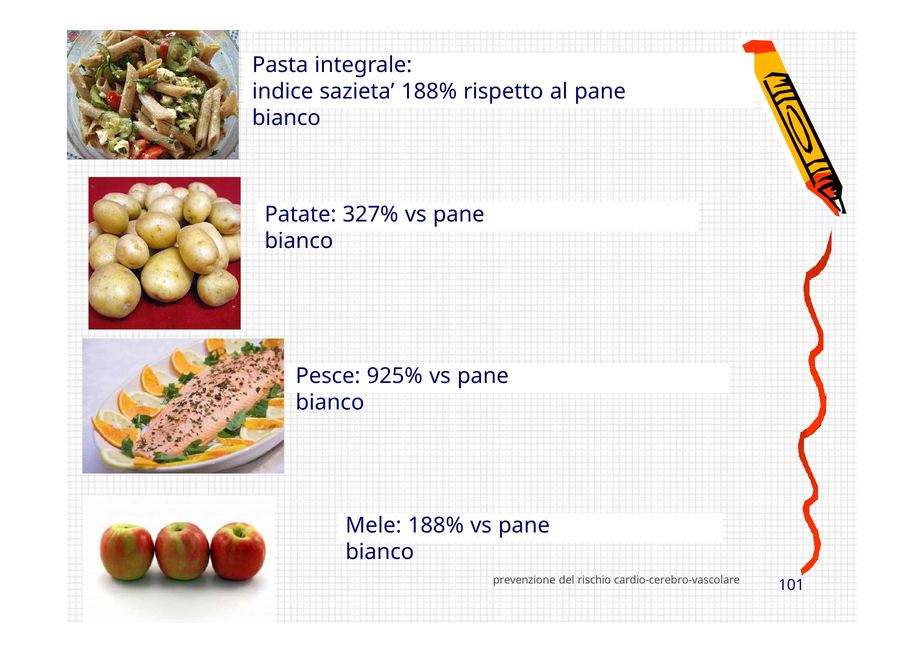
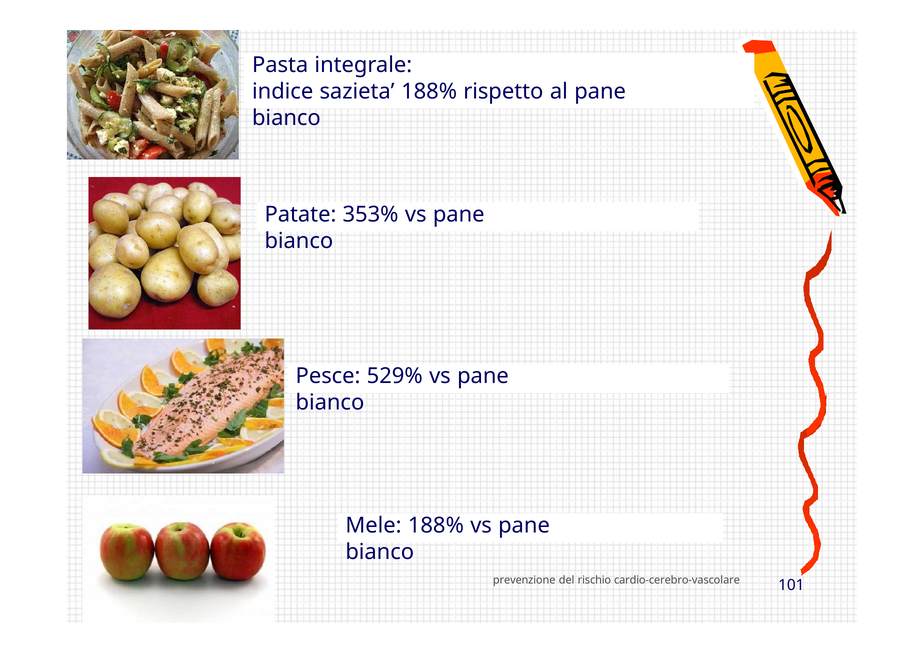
327%: 327% -> 353%
925%: 925% -> 529%
